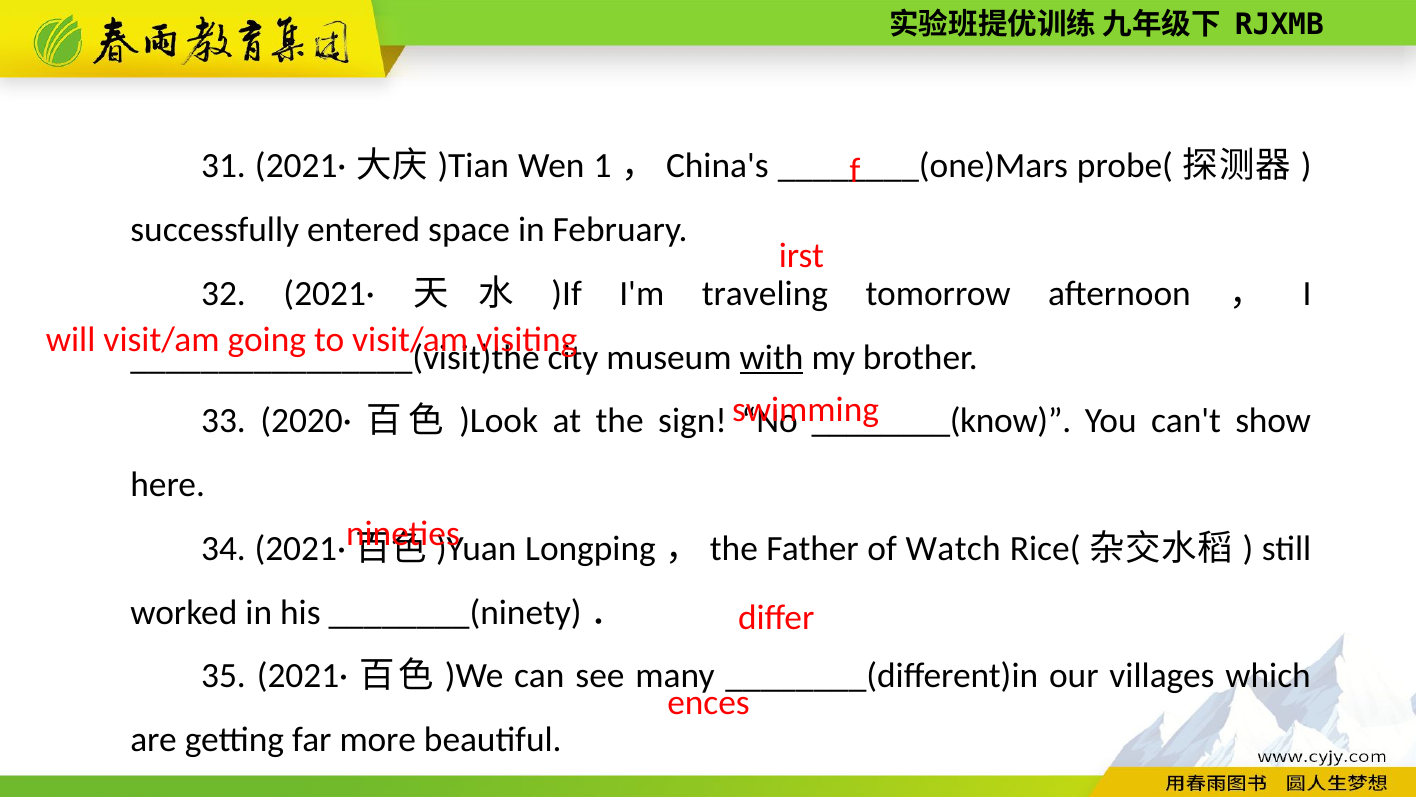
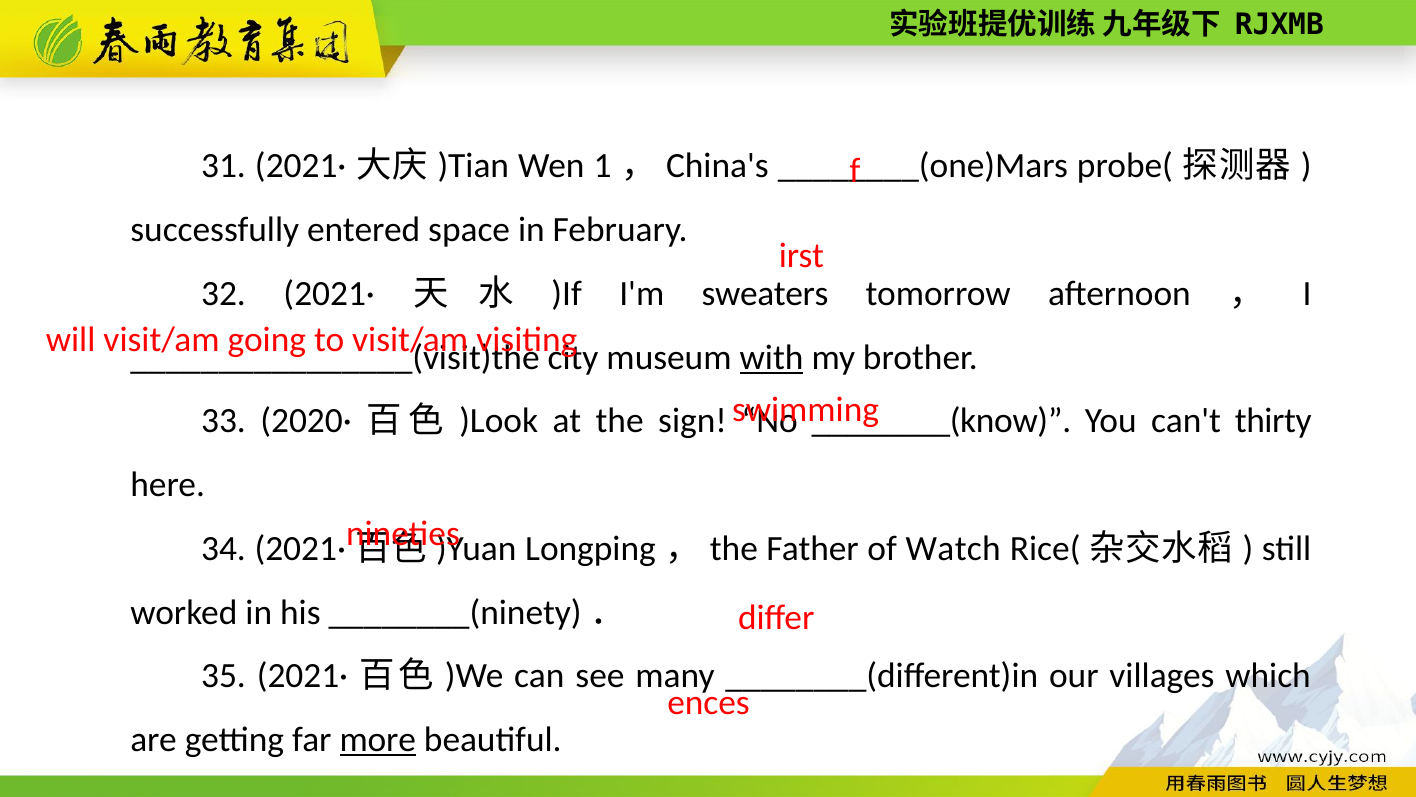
traveling: traveling -> sweaters
show: show -> thirty
more underline: none -> present
